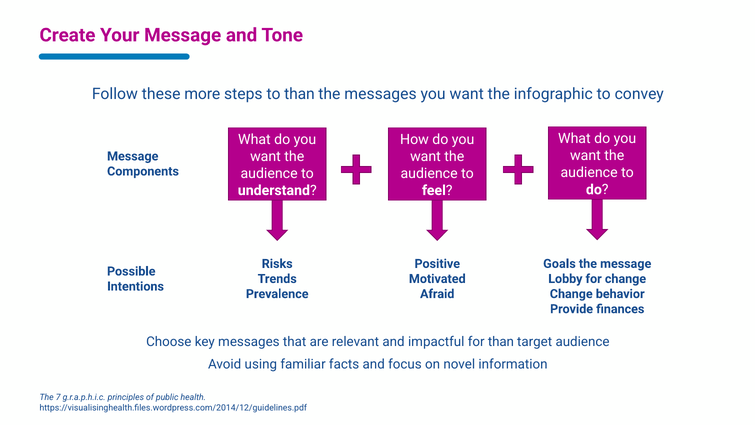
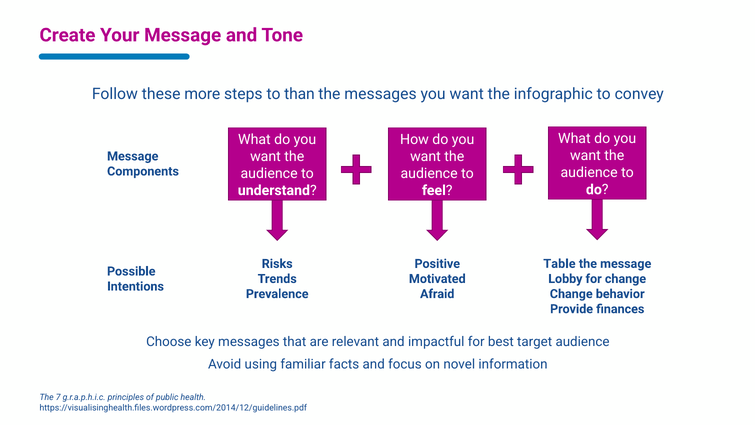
Goals: Goals -> Table
for than: than -> best
